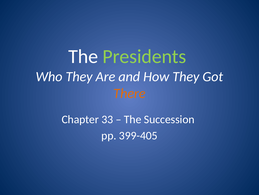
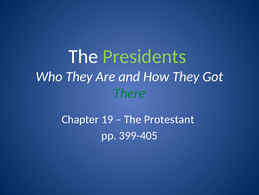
There colour: orange -> green
33: 33 -> 19
Succession: Succession -> Protestant
